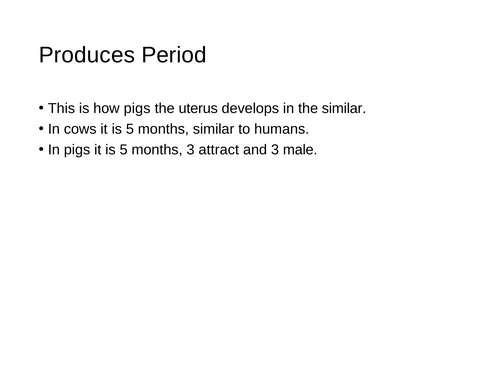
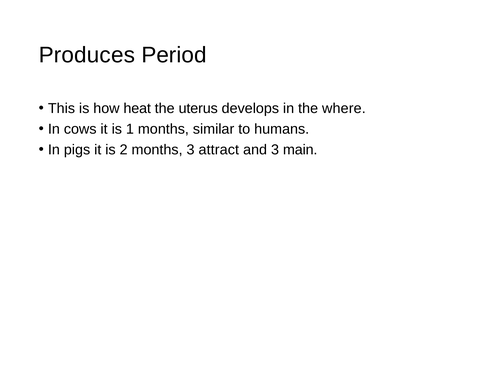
how pigs: pigs -> heat
the similar: similar -> where
cows it is 5: 5 -> 1
pigs it is 5: 5 -> 2
male: male -> main
